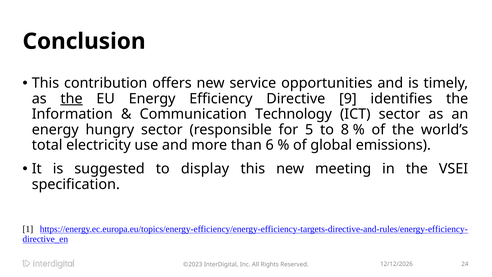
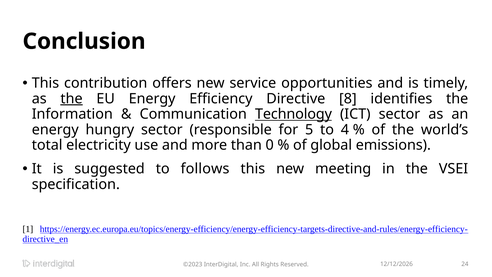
9: 9 -> 8
Technology underline: none -> present
8: 8 -> 4
6: 6 -> 0
display: display -> follows
